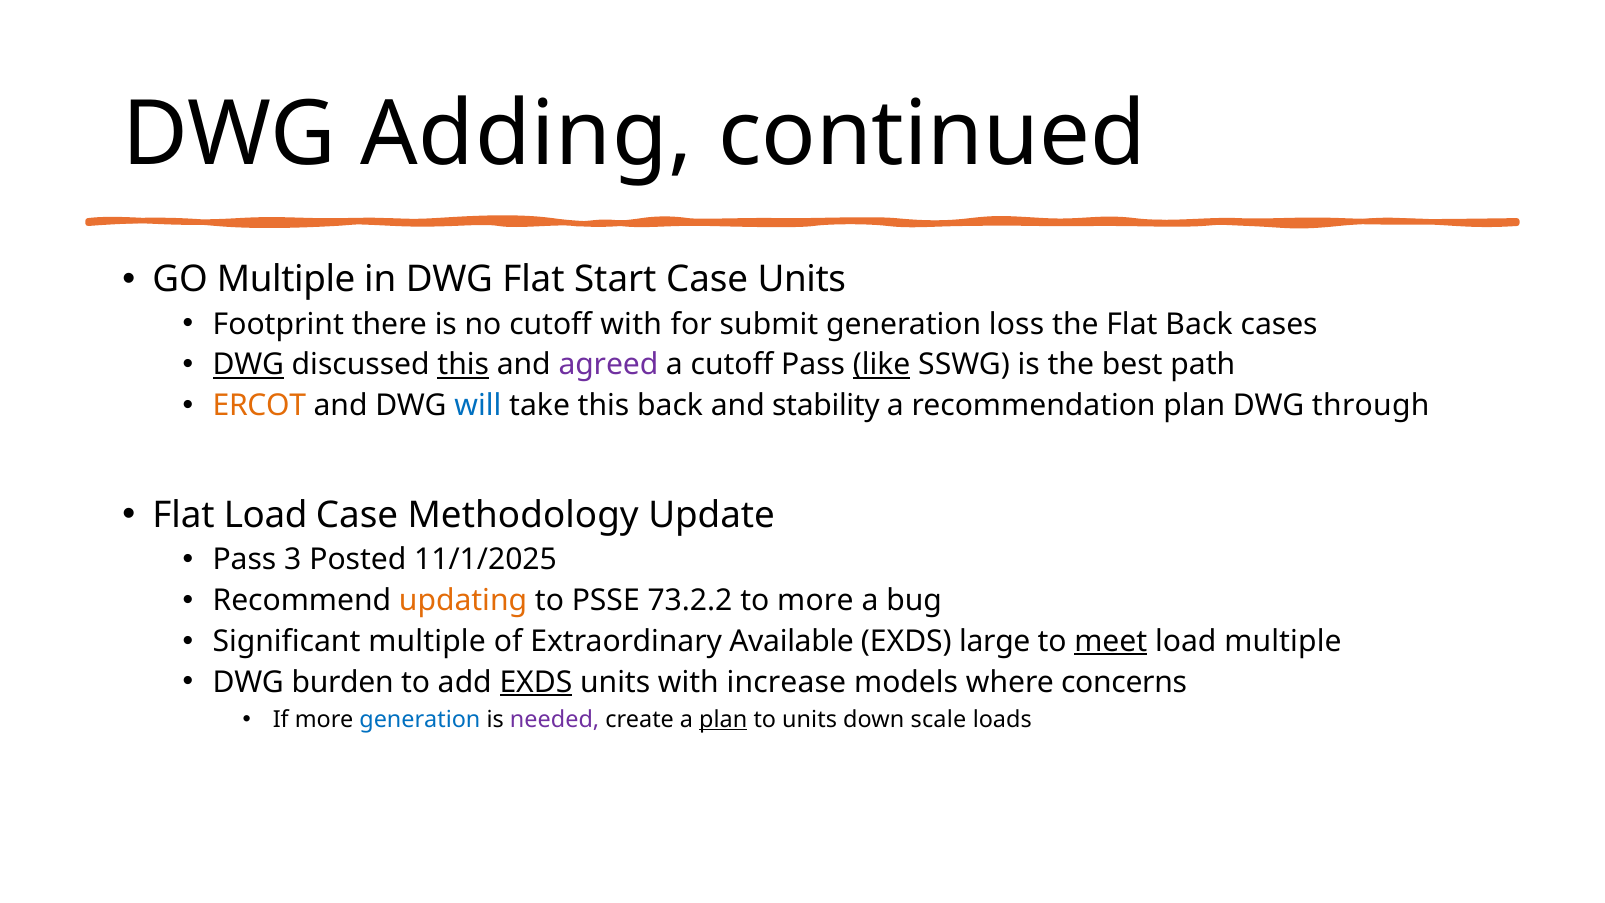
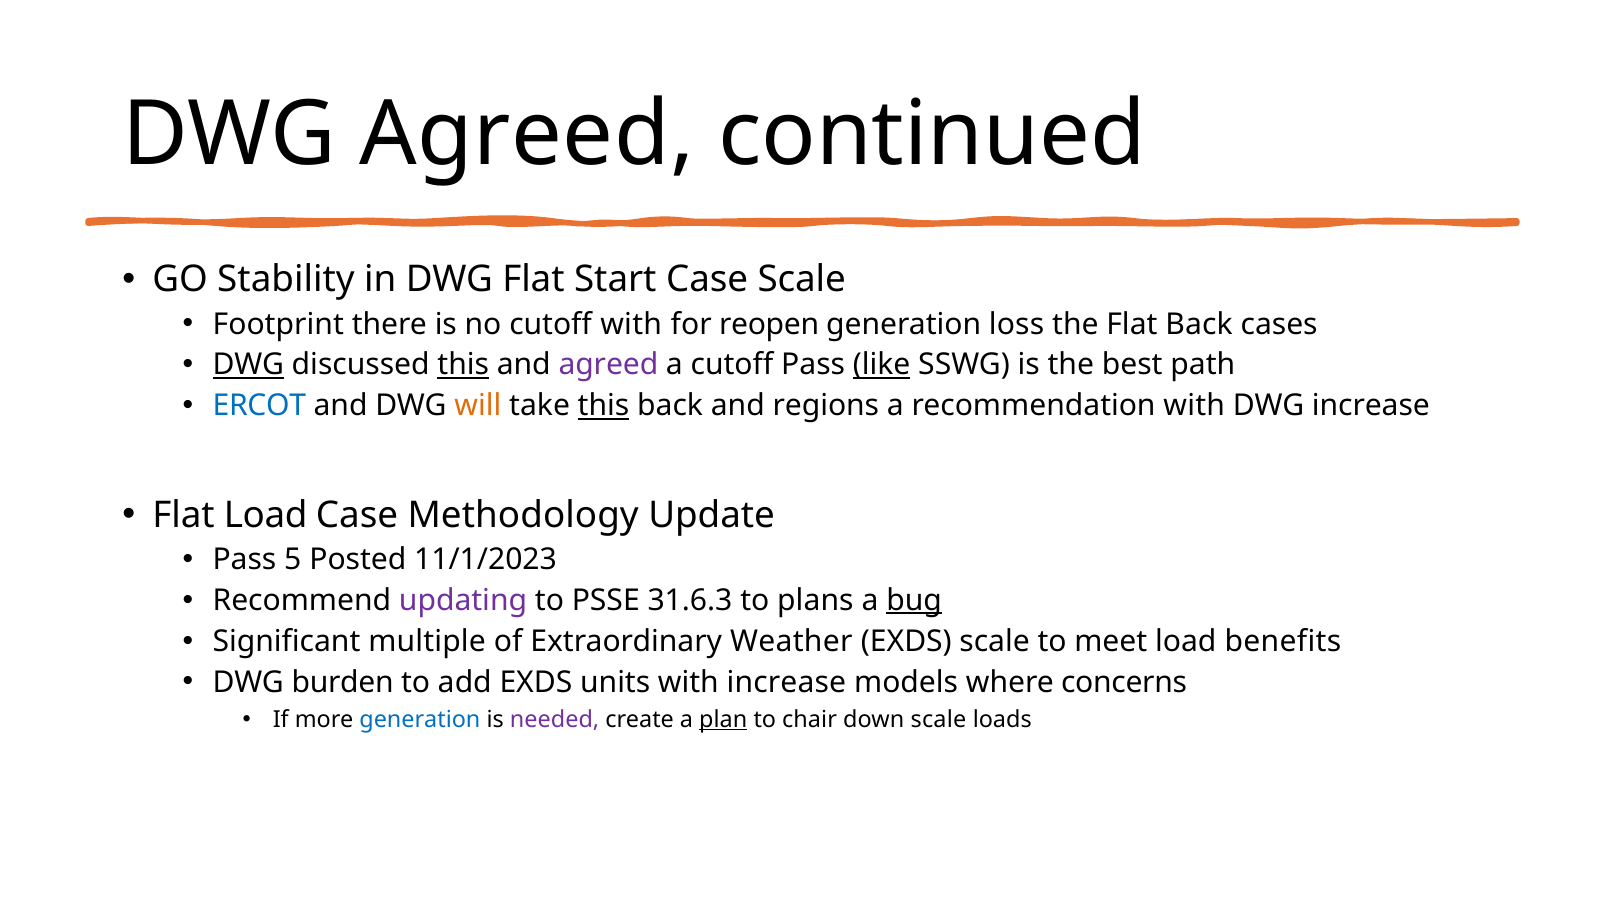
DWG Adding: Adding -> Agreed
GO Multiple: Multiple -> Stability
Case Units: Units -> Scale
submit: submit -> reopen
ERCOT colour: orange -> blue
will colour: blue -> orange
this at (604, 406) underline: none -> present
stability: stability -> regions
recommendation plan: plan -> with
DWG through: through -> increase
3: 3 -> 5
11/1/2025: 11/1/2025 -> 11/1/2023
updating colour: orange -> purple
73.2.2: 73.2.2 -> 31.6.3
to more: more -> plans
bug underline: none -> present
Available: Available -> Weather
EXDS large: large -> scale
meet underline: present -> none
load multiple: multiple -> benefits
EXDS at (536, 682) underline: present -> none
to units: units -> chair
